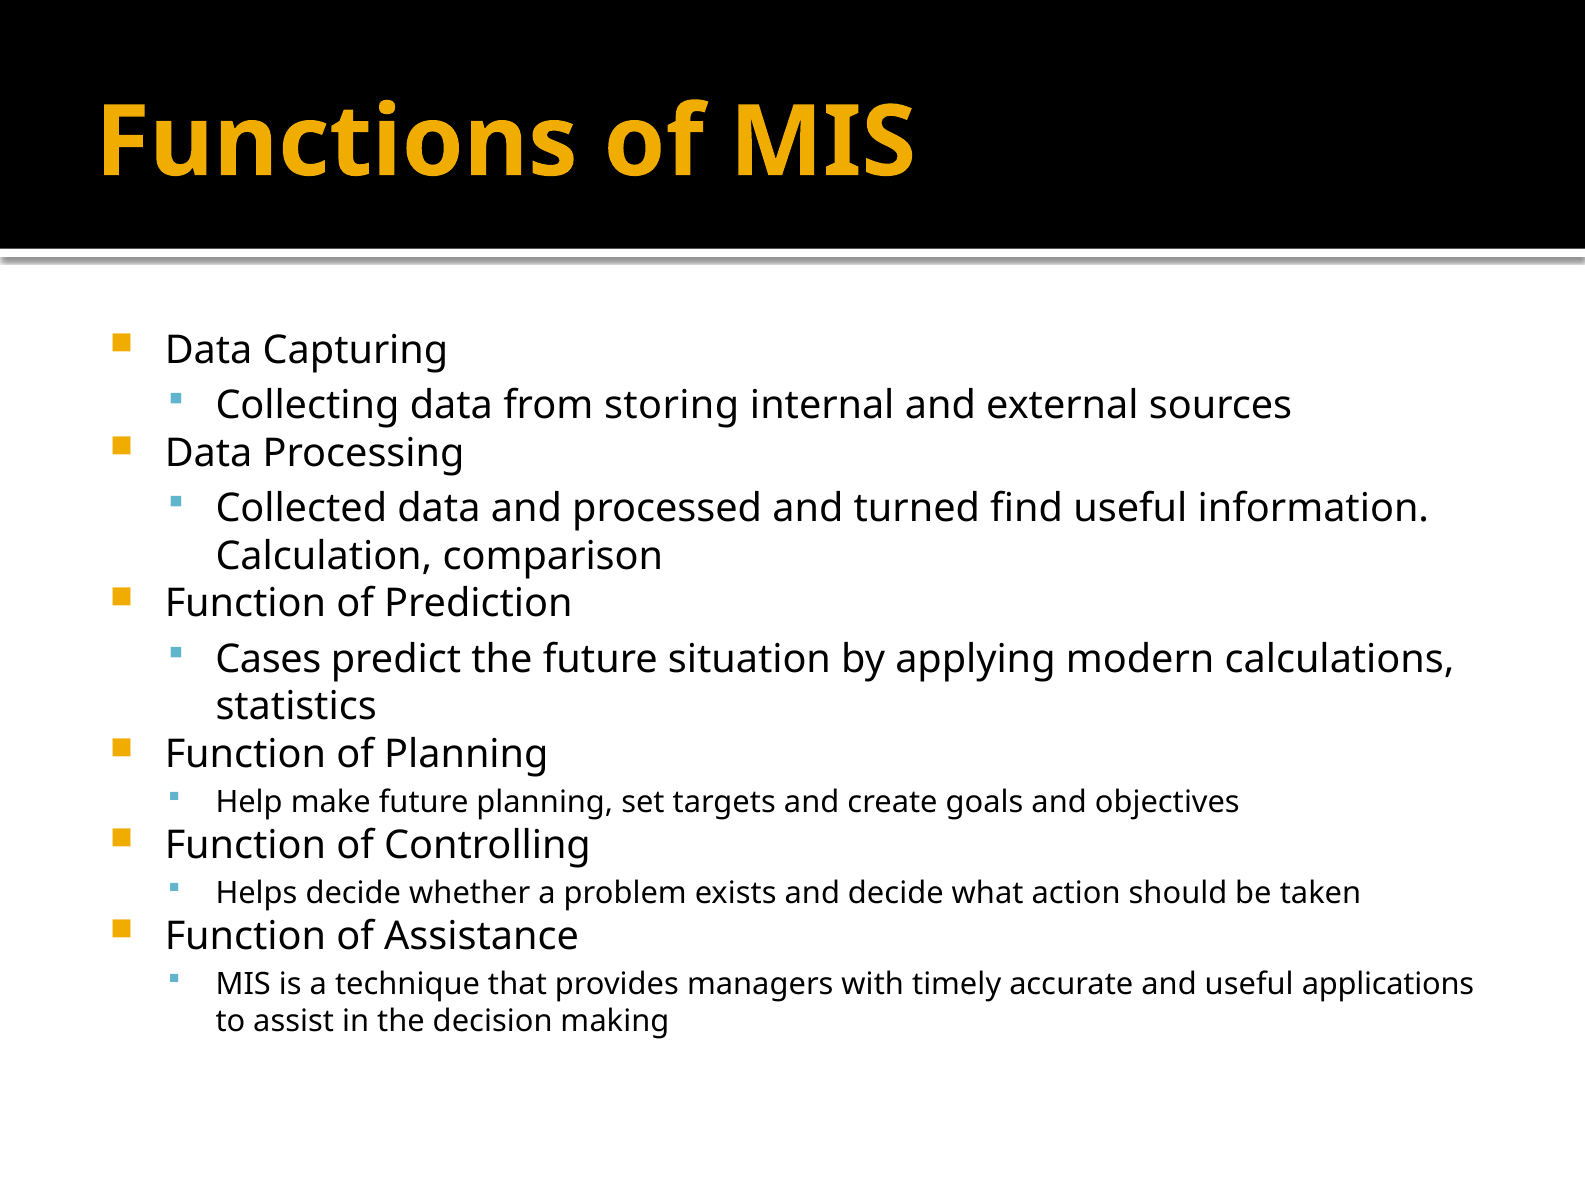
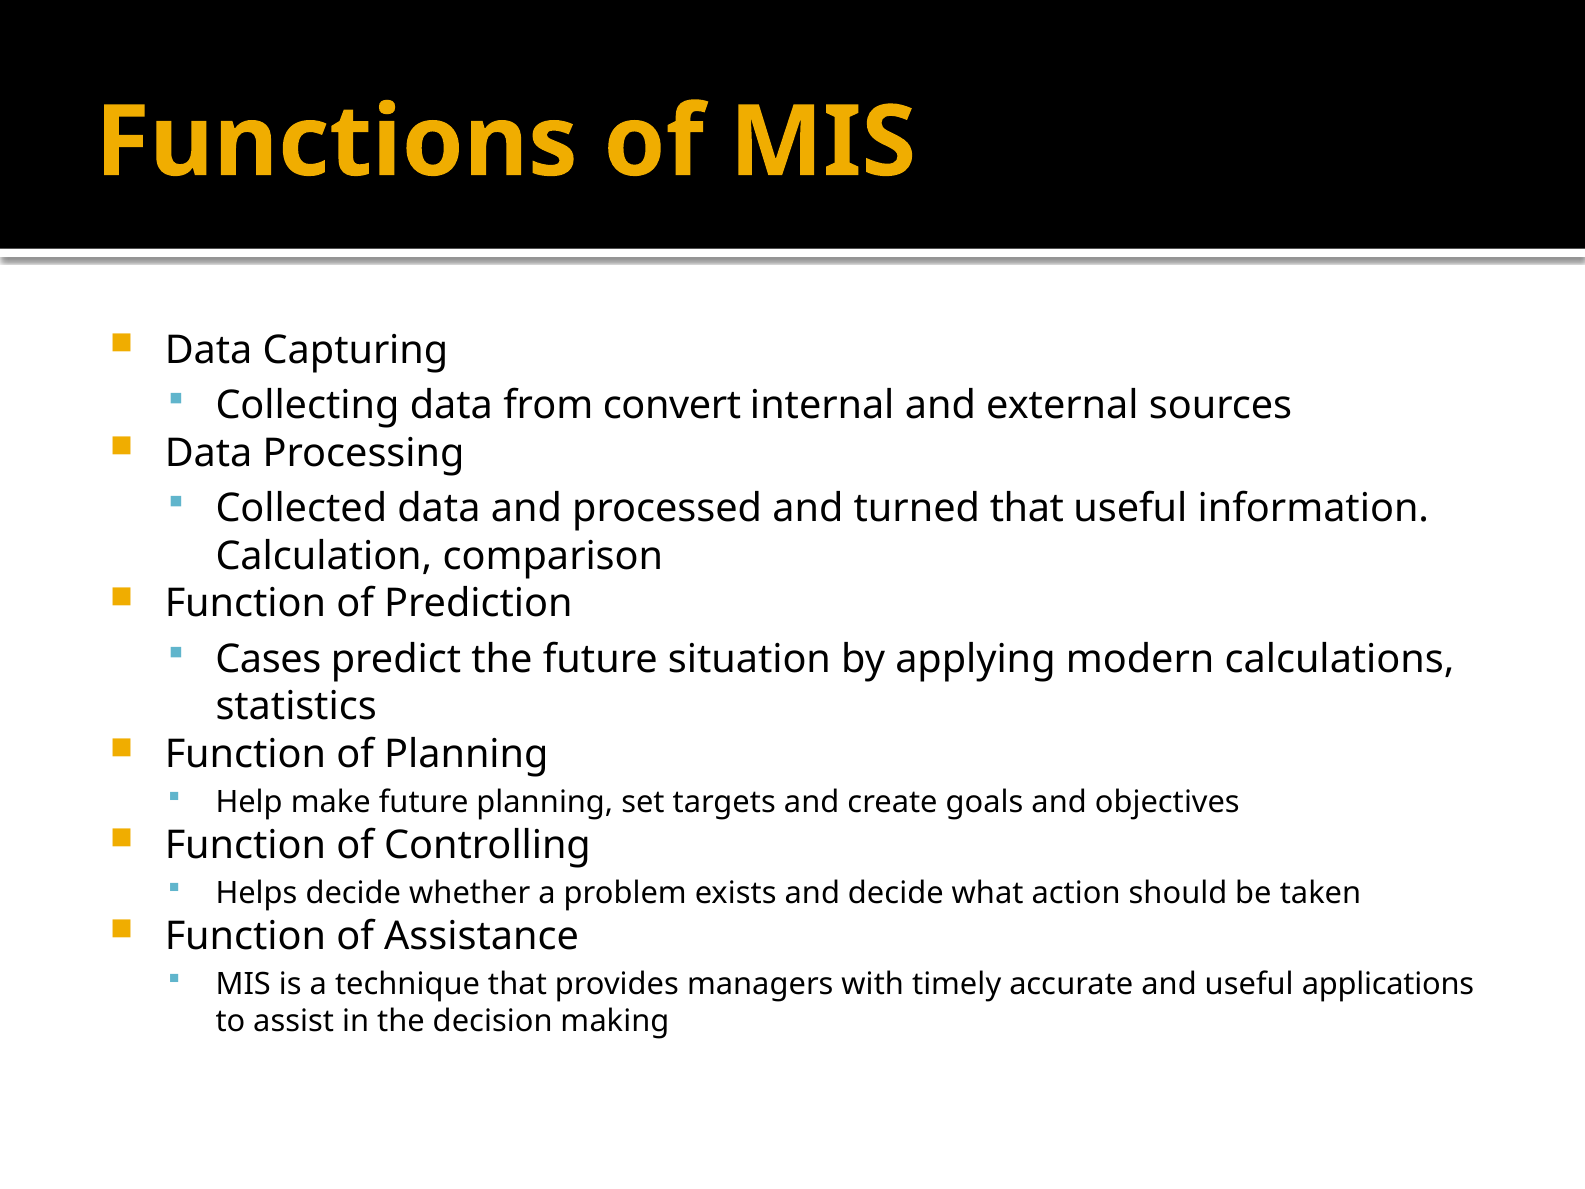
storing: storing -> convert
turned find: find -> that
